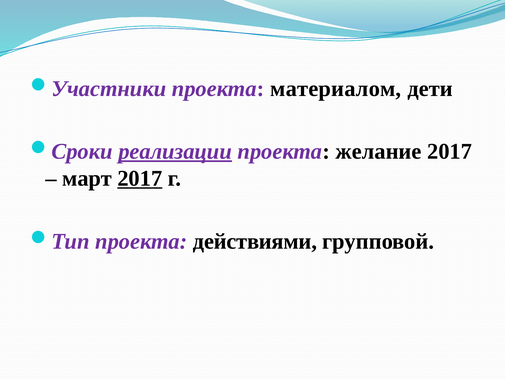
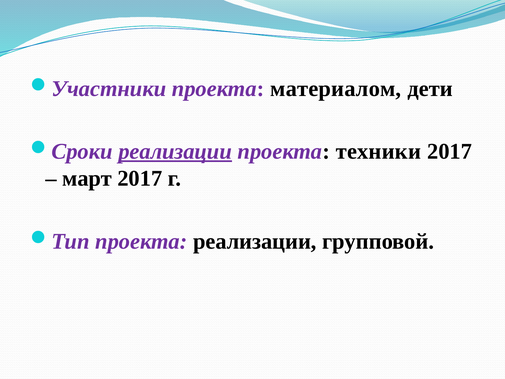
желание: желание -> техники
2017 at (140, 178) underline: present -> none
проекта действиями: действиями -> реализации
